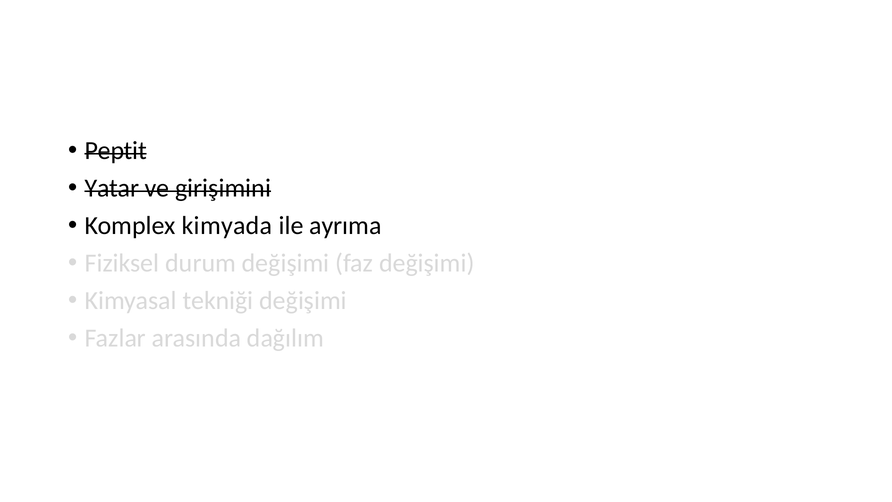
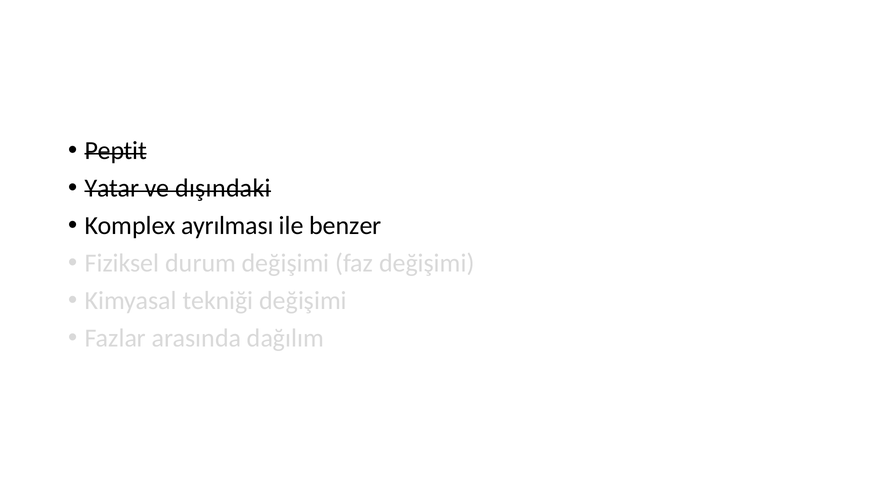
girişimini: girişimini -> dışındaki
kimyada: kimyada -> ayrılması
ayrıma: ayrıma -> benzer
